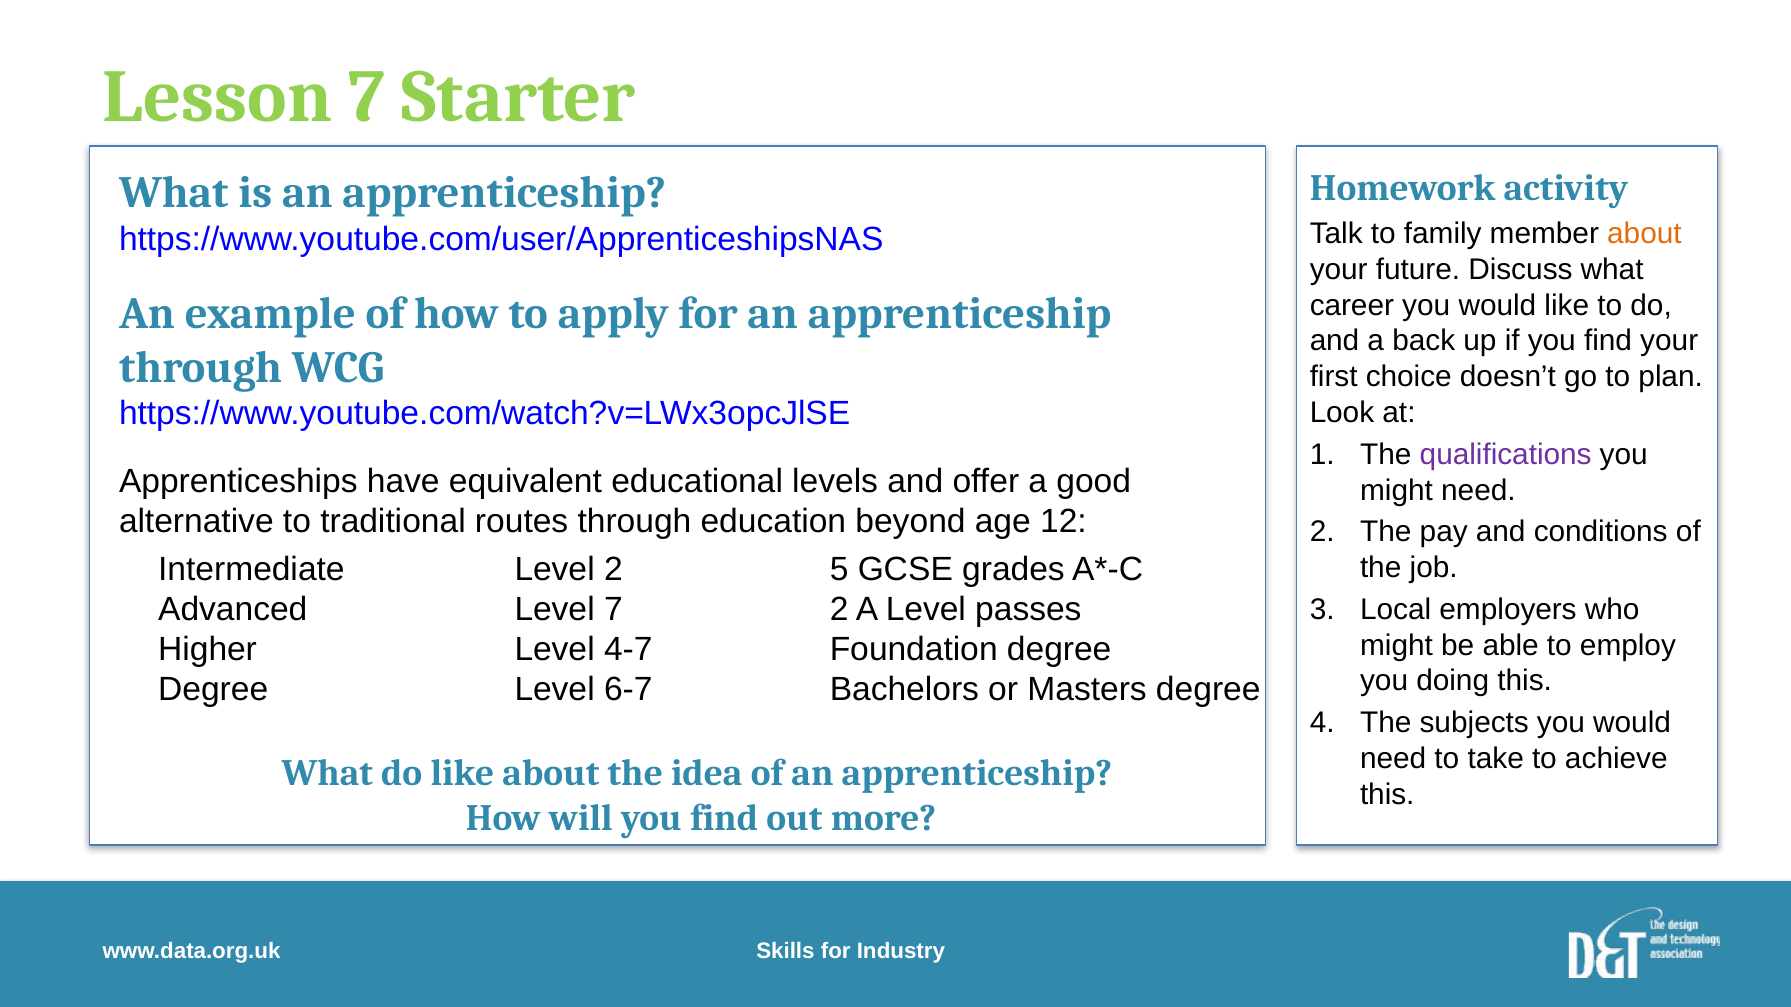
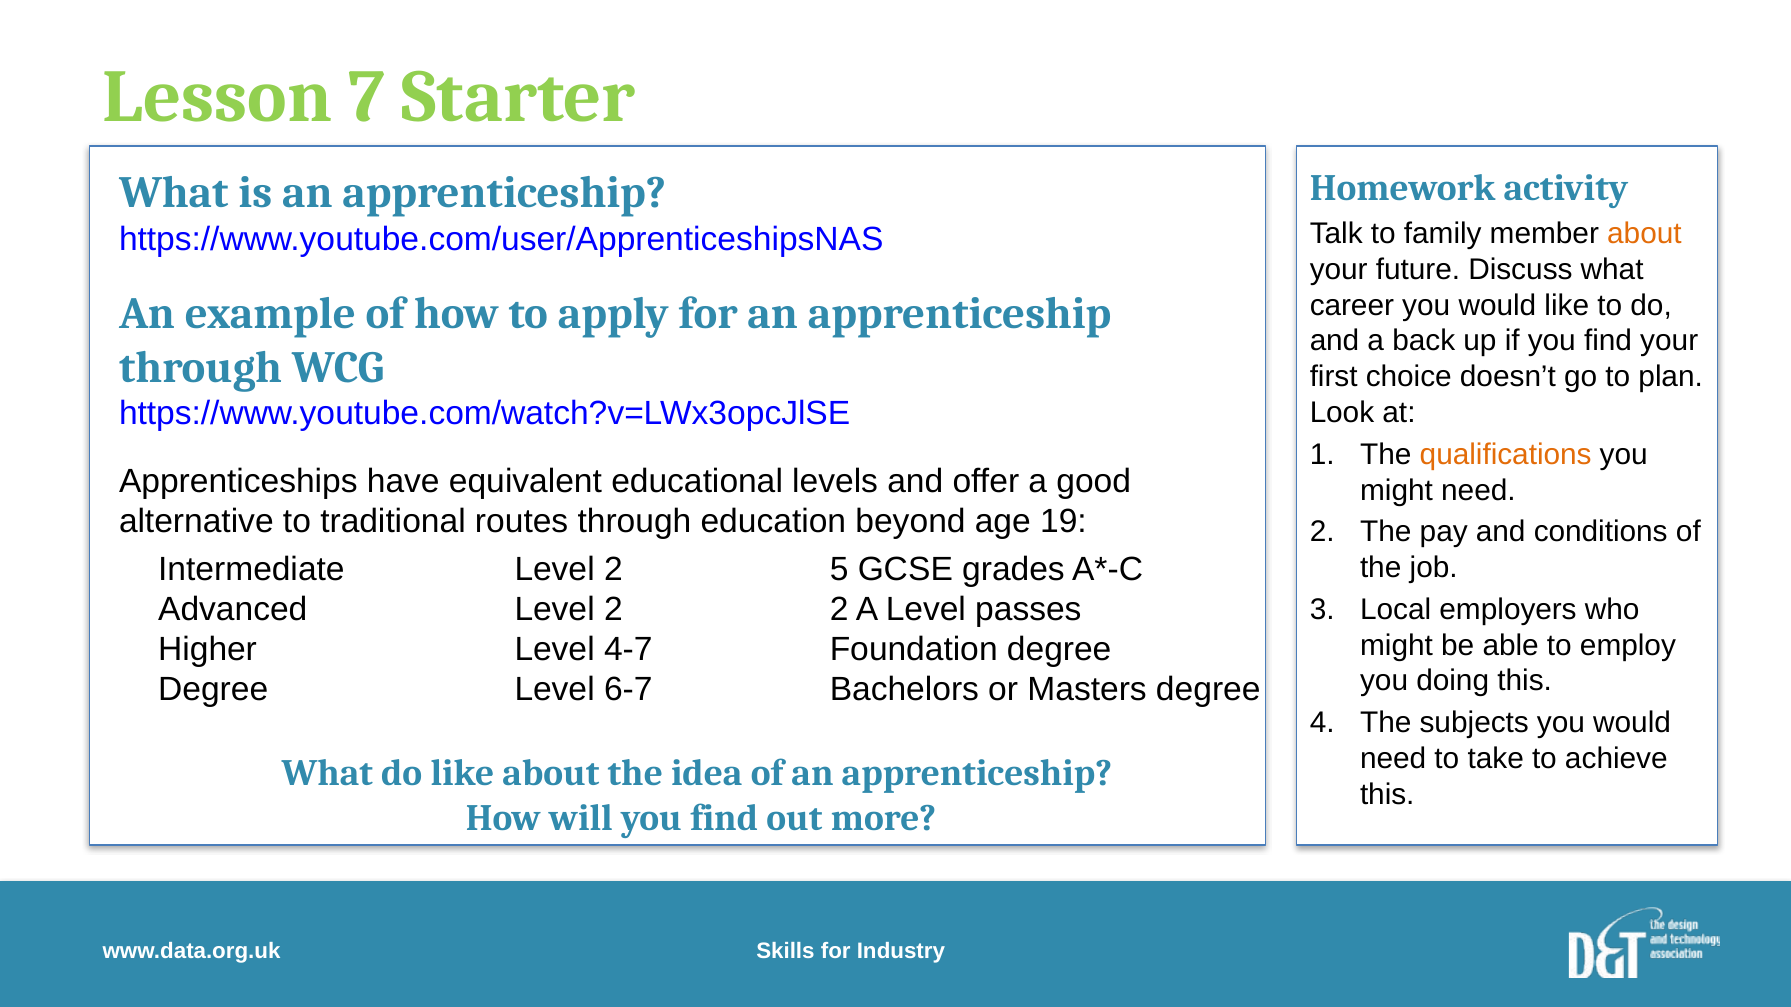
qualifications colour: purple -> orange
12: 12 -> 19
Advanced Level 7: 7 -> 2
